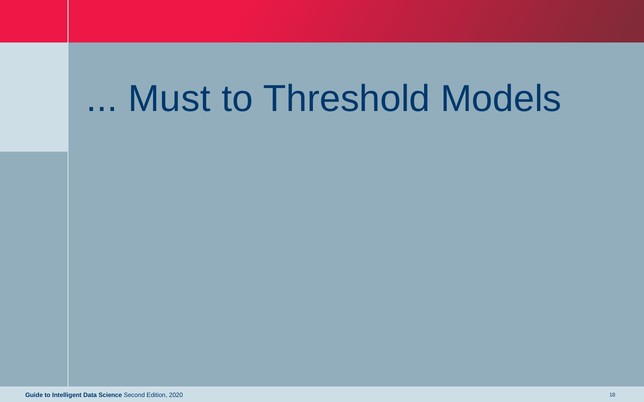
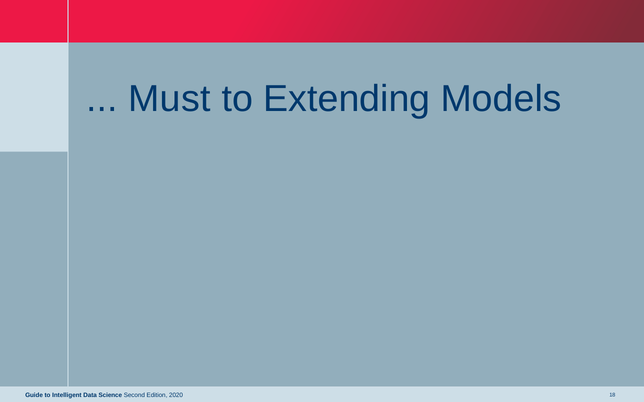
Threshold: Threshold -> Extending
